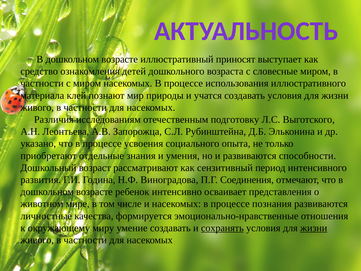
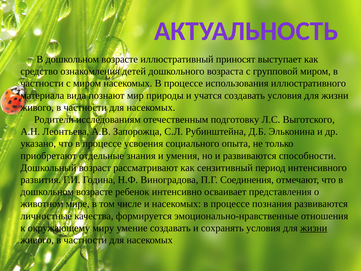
словесные: словесные -> групповой
клей: клей -> вида
Различия: Различия -> Родители
сохранять underline: present -> none
